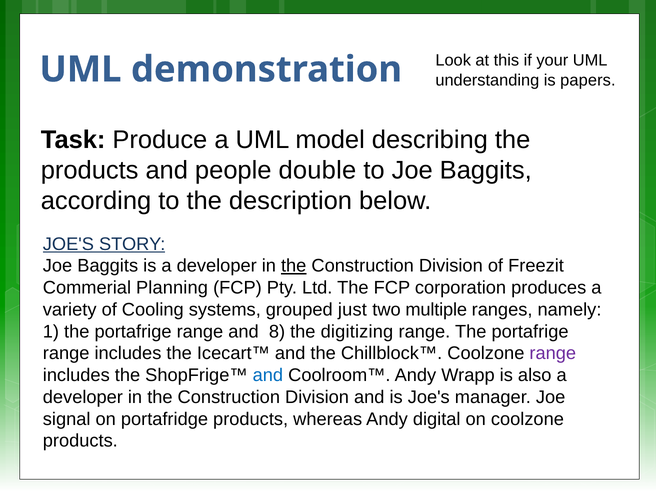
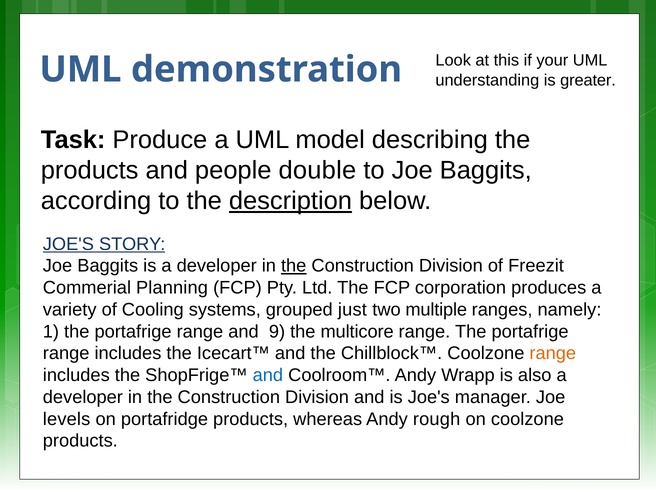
papers: papers -> greater
description underline: none -> present
8: 8 -> 9
digitizing: digitizing -> multicore
range at (553, 353) colour: purple -> orange
signal: signal -> levels
digital: digital -> rough
